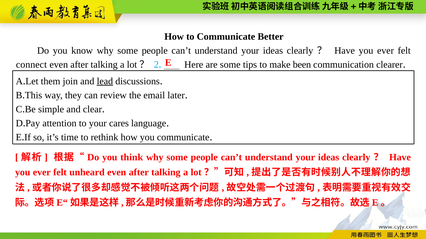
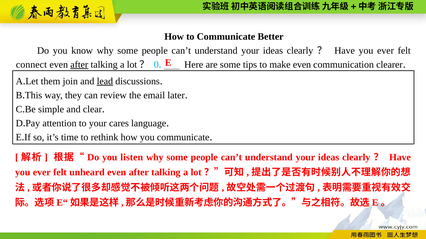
after at (79, 65) underline: none -> present
2: 2 -> 0
make been: been -> even
think: think -> listen
